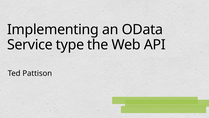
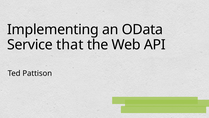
type: type -> that
